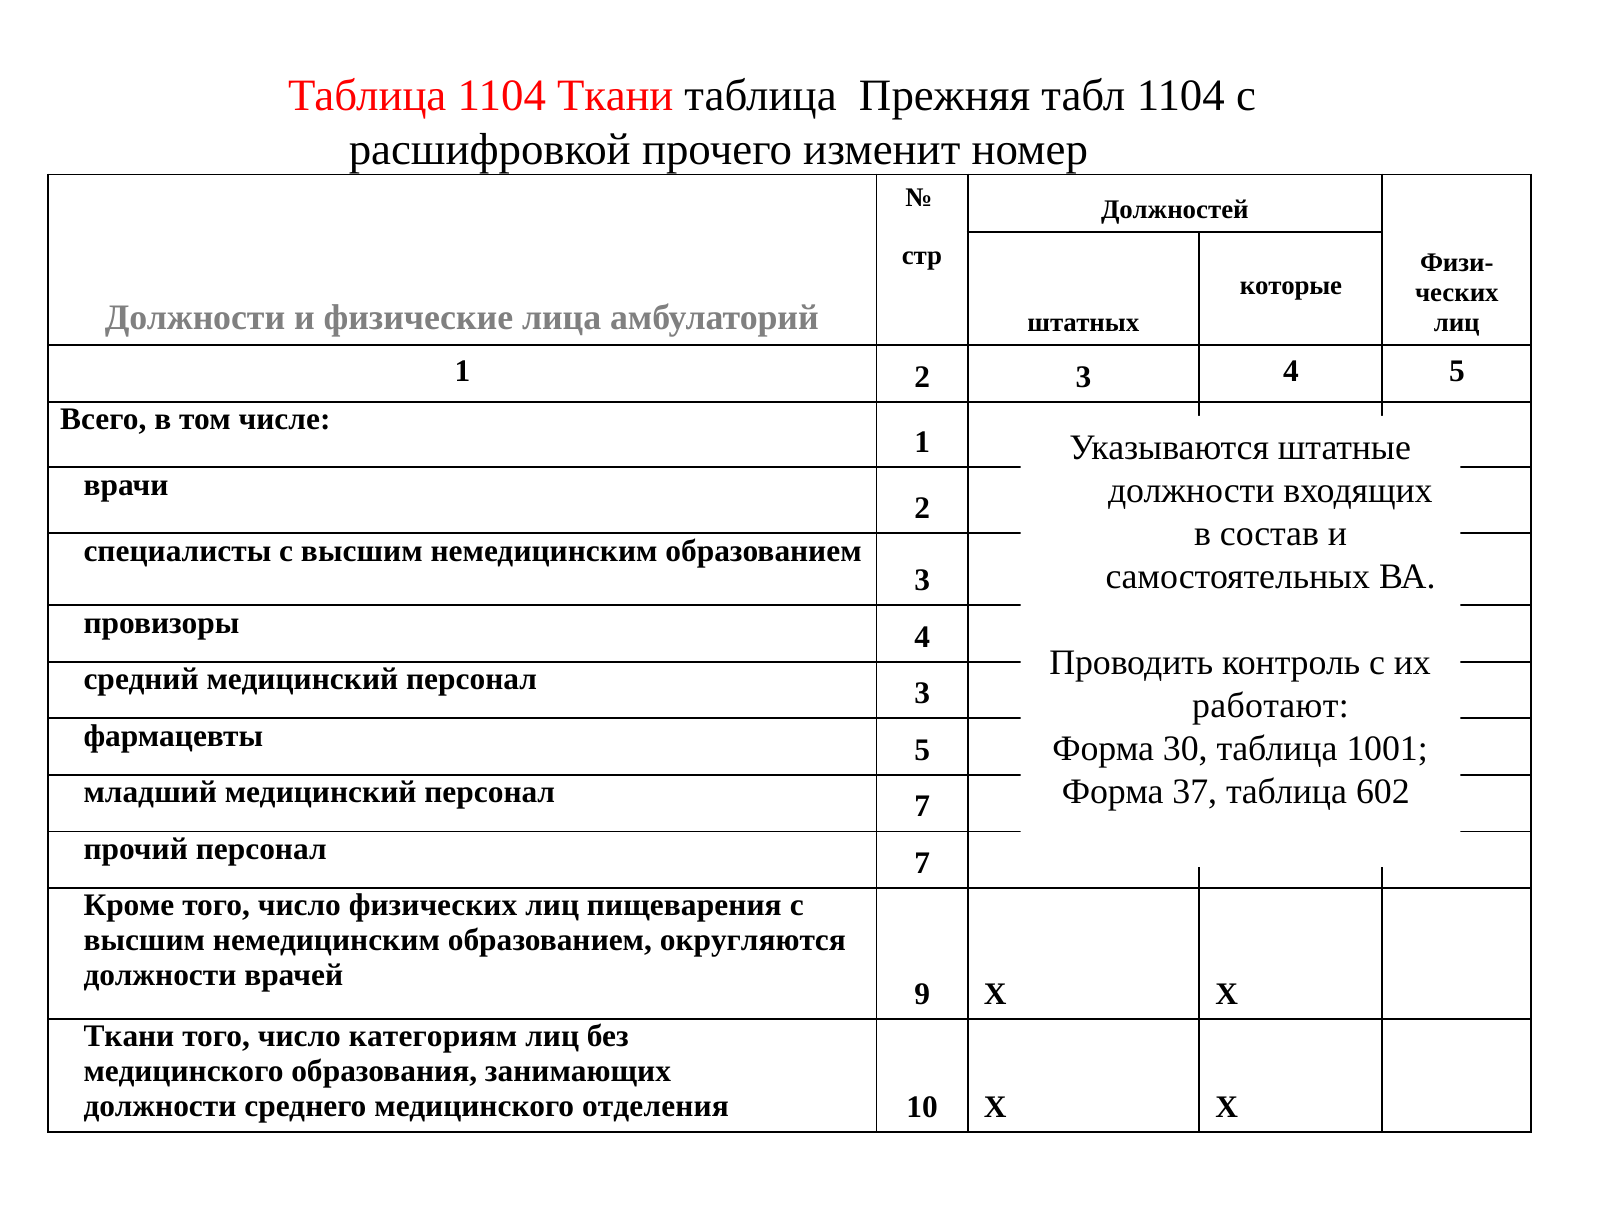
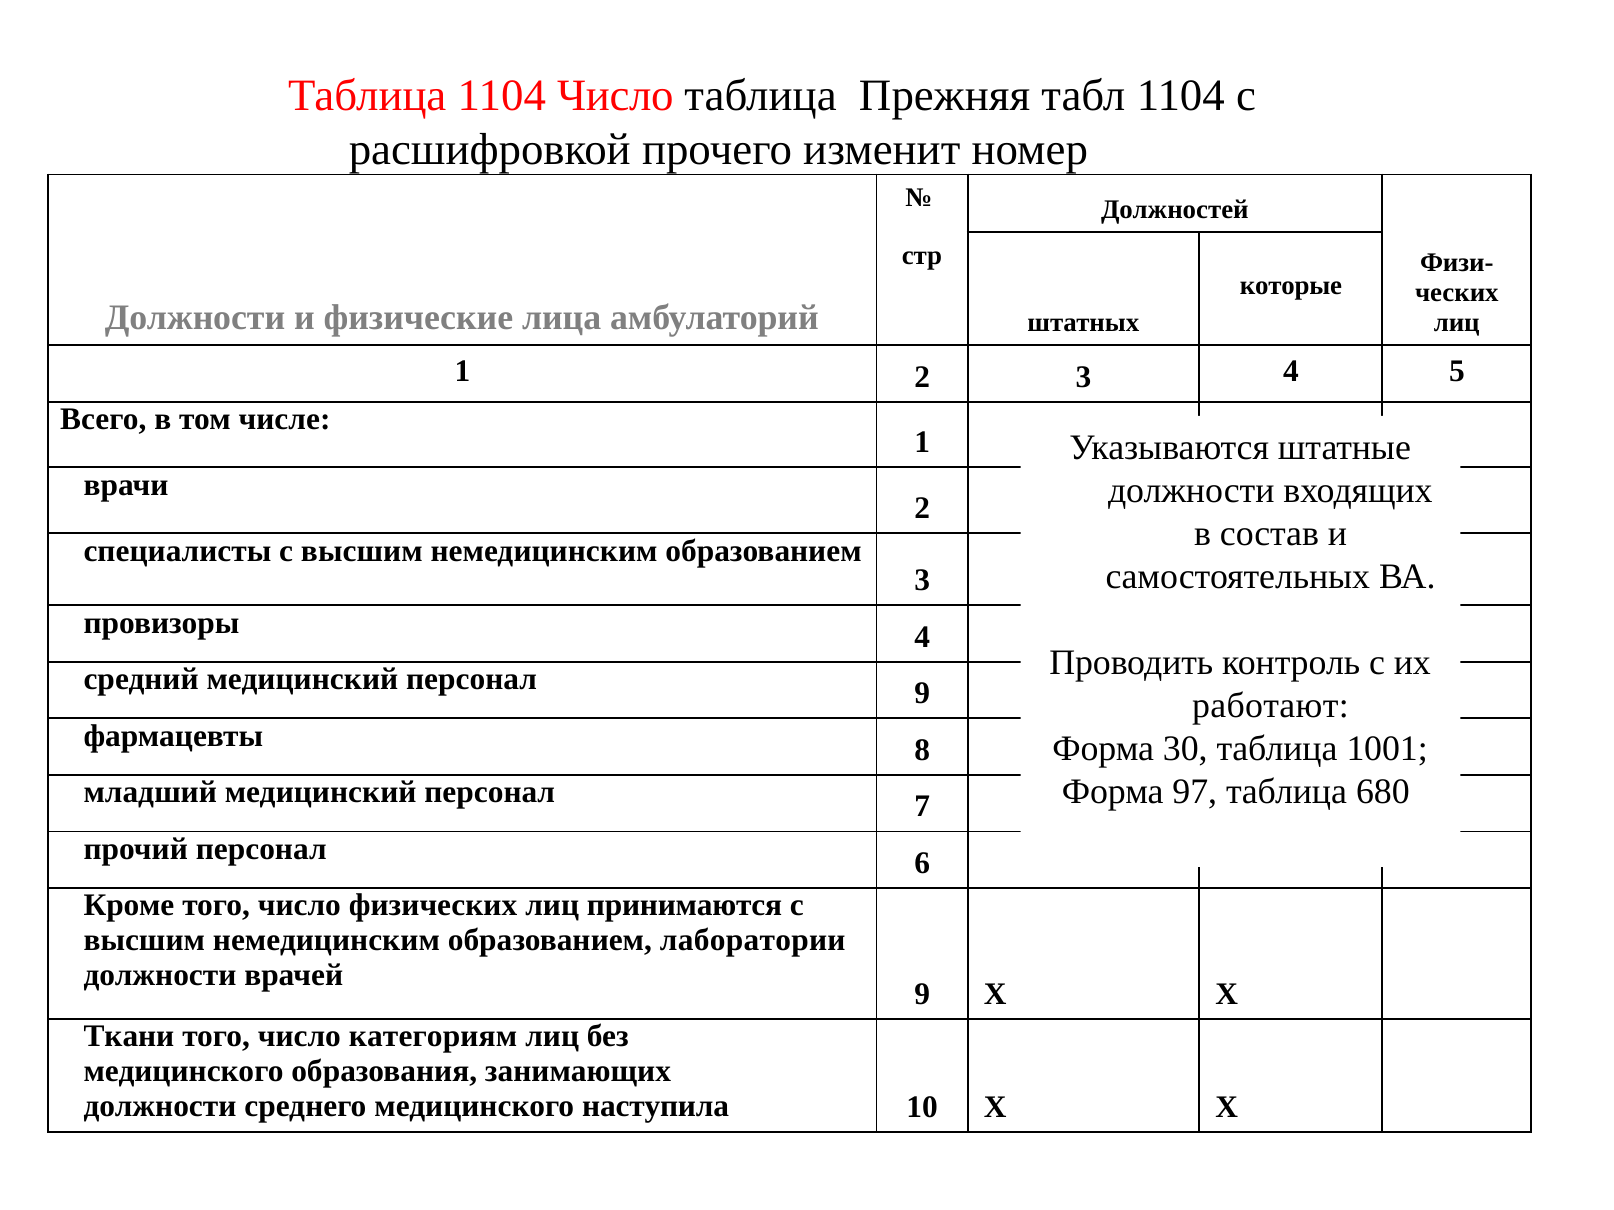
1104 Ткани: Ткани -> Число
персонал 3: 3 -> 9
фармацевты 5: 5 -> 8
37: 37 -> 97
602: 602 -> 680
прочий персонал 7: 7 -> 6
пищеварения: пищеварения -> принимаются
округляются: округляются -> лаборатории
отделения: отделения -> наступила
